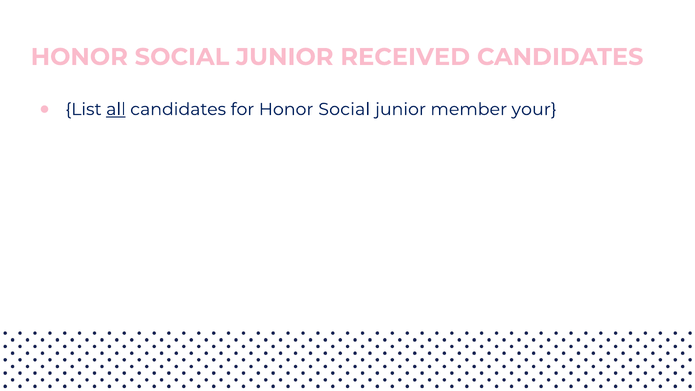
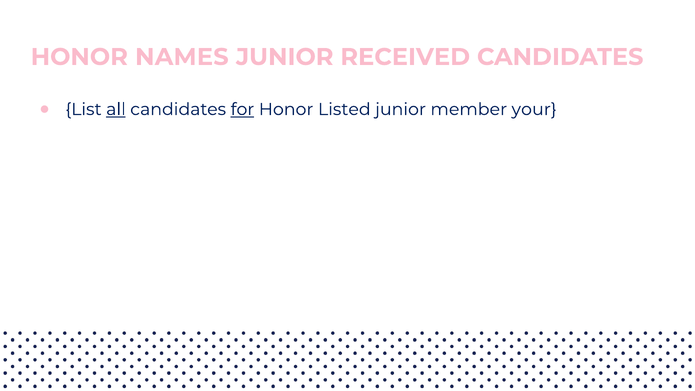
SOCIAL at (182, 57): SOCIAL -> NAMES
for underline: none -> present
Social at (344, 109): Social -> Listed
